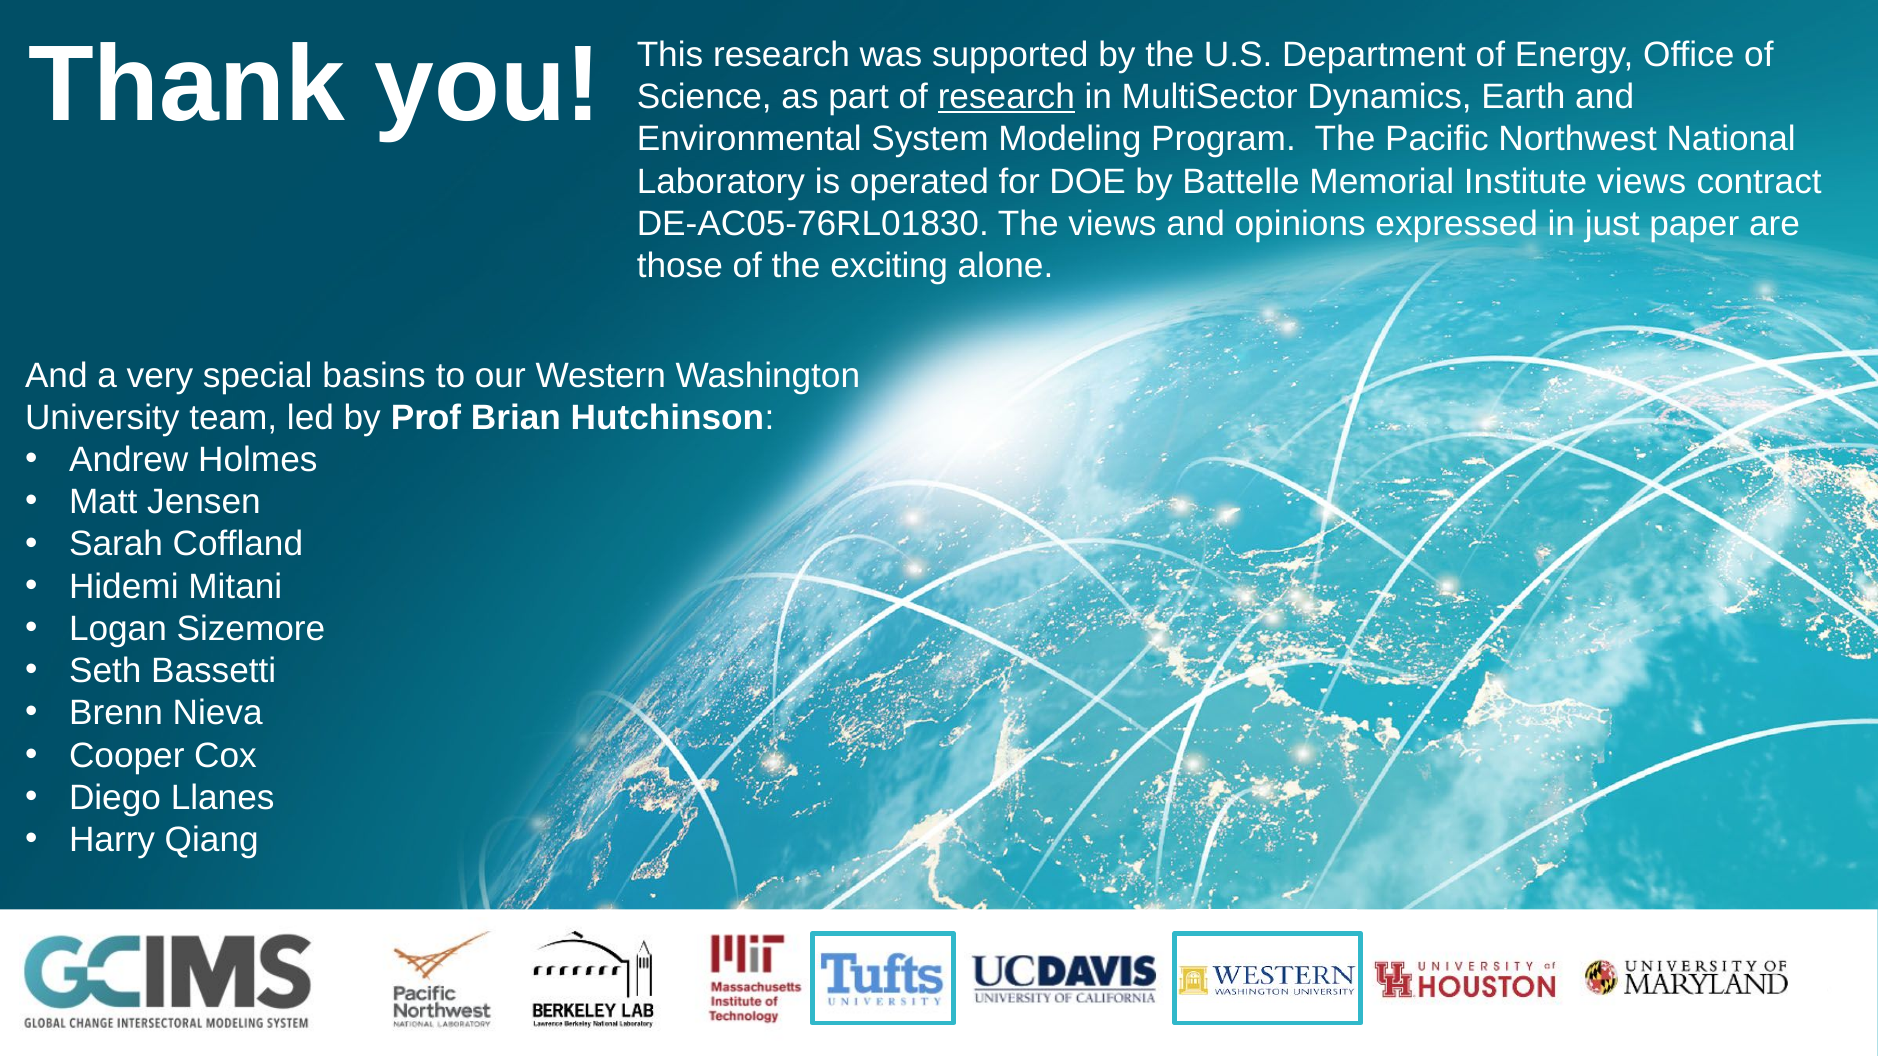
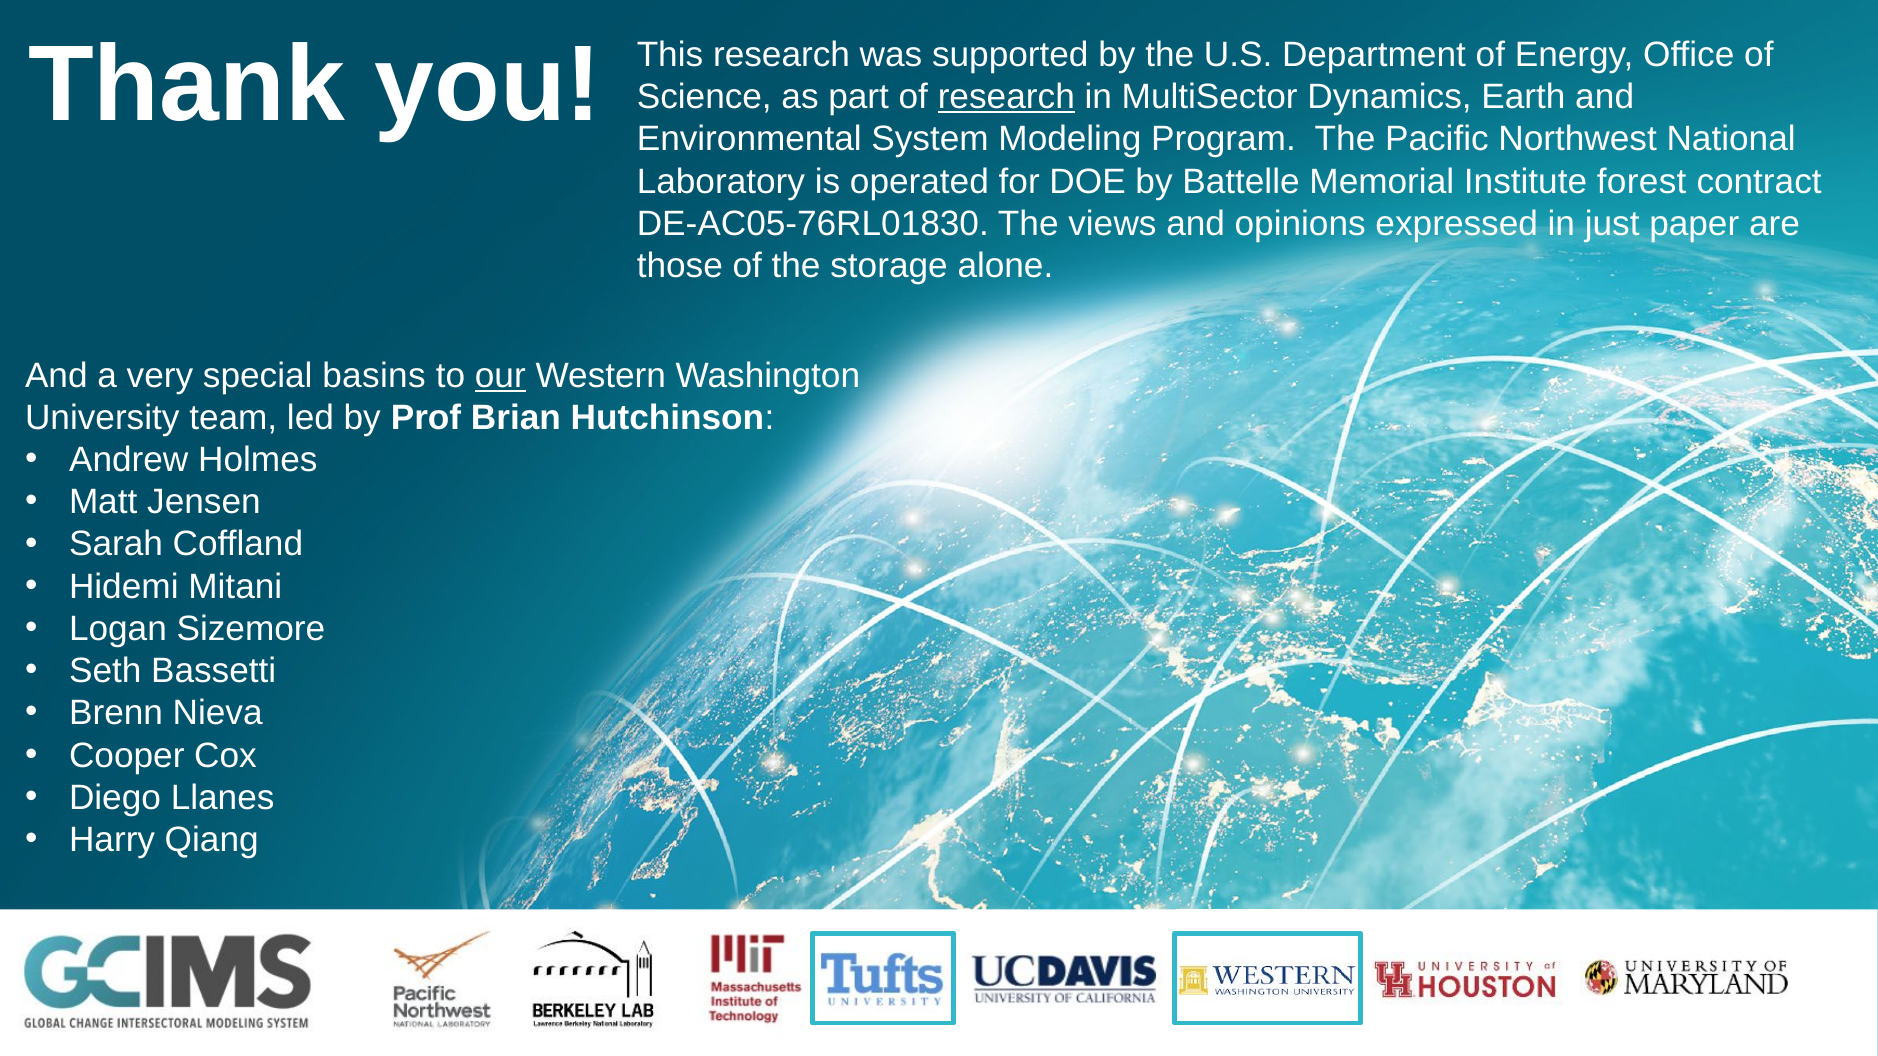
Institute views: views -> forest
exciting: exciting -> storage
our underline: none -> present
